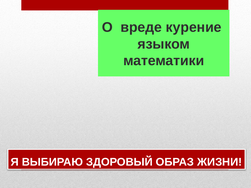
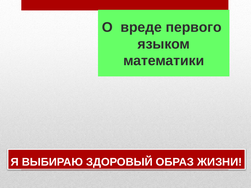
курение: курение -> первого
